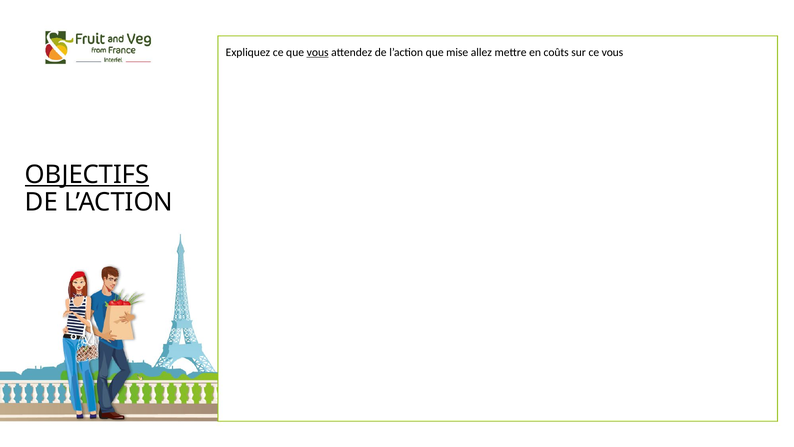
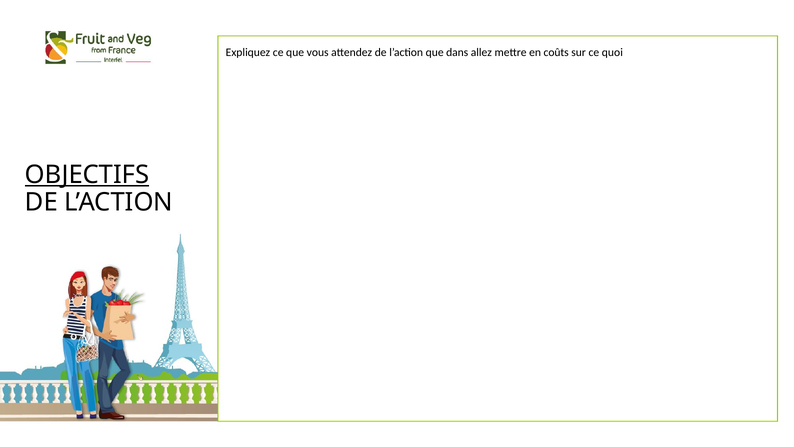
vous at (318, 52) underline: present -> none
mise: mise -> dans
ce vous: vous -> quoi
